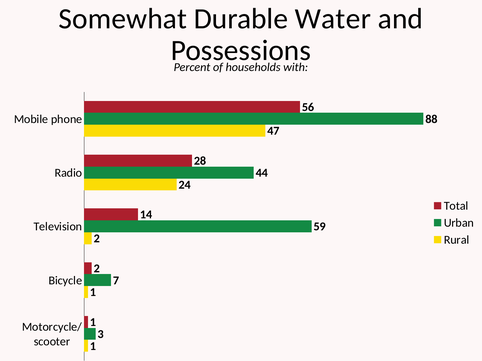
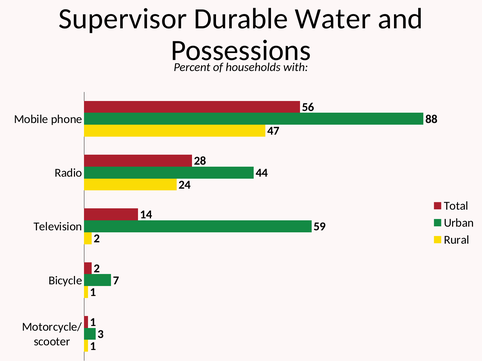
Somewhat: Somewhat -> Supervisor
